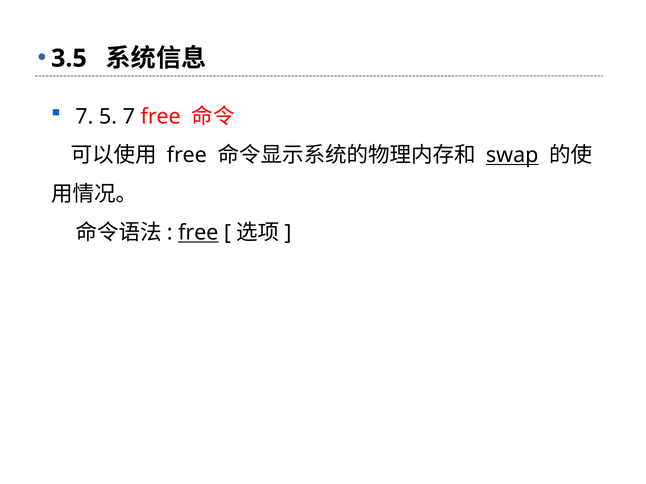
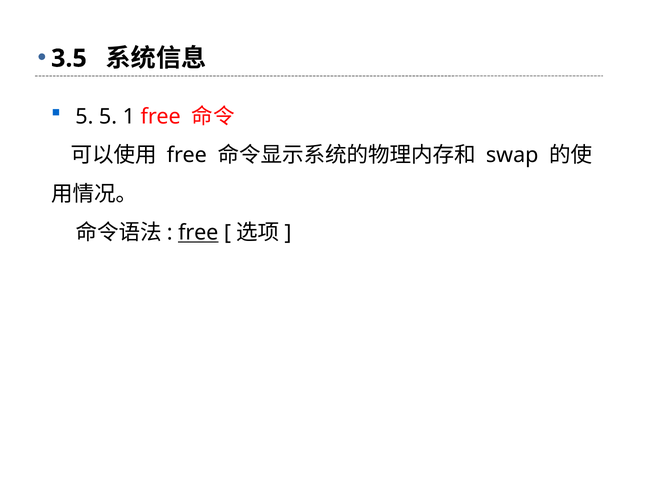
7 at (84, 117): 7 -> 5
5 7: 7 -> 1
swap underline: present -> none
